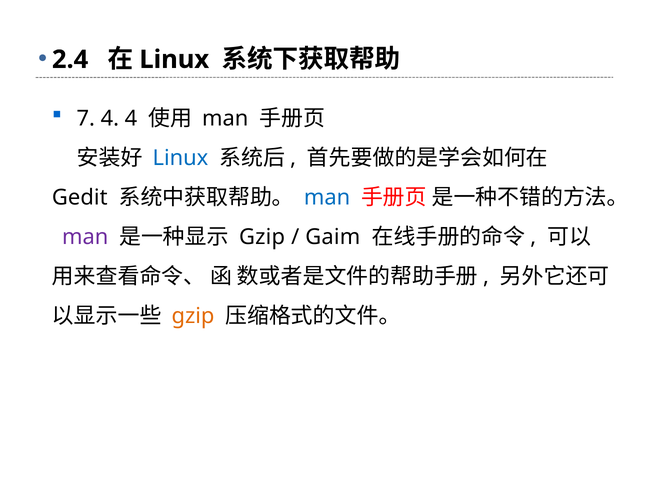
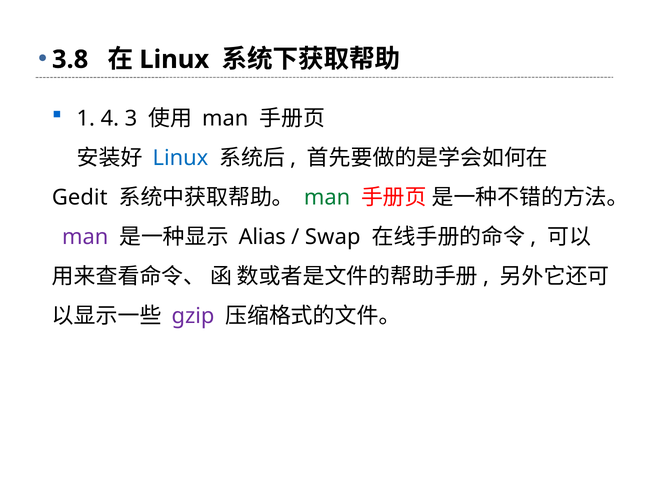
2.4: 2.4 -> 3.8
7: 7 -> 1
4 4: 4 -> 3
man at (327, 198) colour: blue -> green
Gzip at (262, 237): Gzip -> Alias
Gaim: Gaim -> Swap
gzip at (193, 316) colour: orange -> purple
